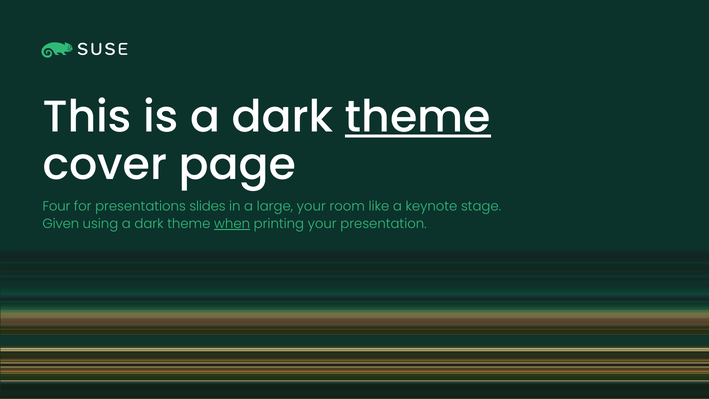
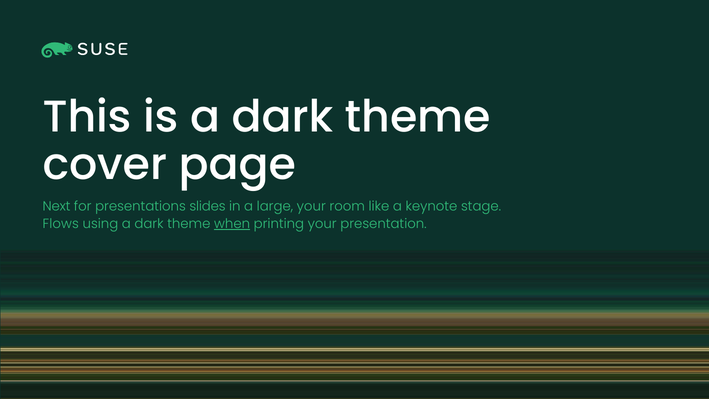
theme at (418, 117) underline: present -> none
Four: Four -> Next
Given: Given -> Flows
